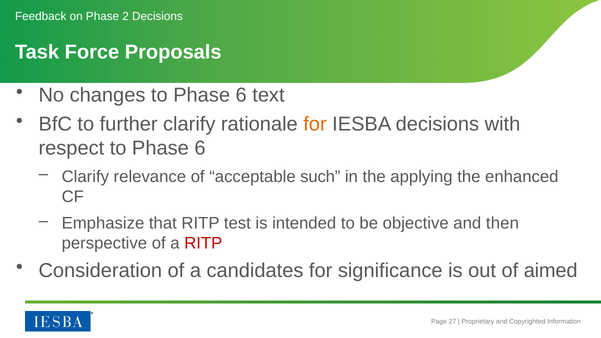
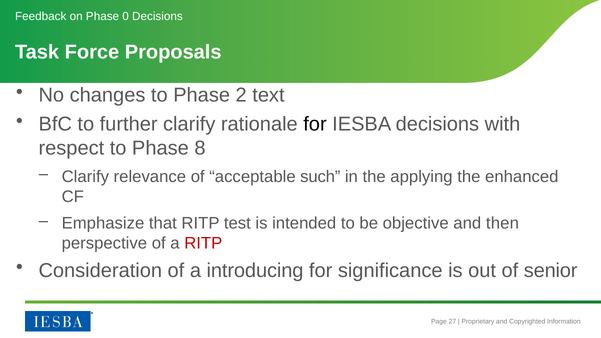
2: 2 -> 0
changes to Phase 6: 6 -> 2
for at (315, 124) colour: orange -> black
respect to Phase 6: 6 -> 8
candidates: candidates -> introducing
aimed: aimed -> senior
